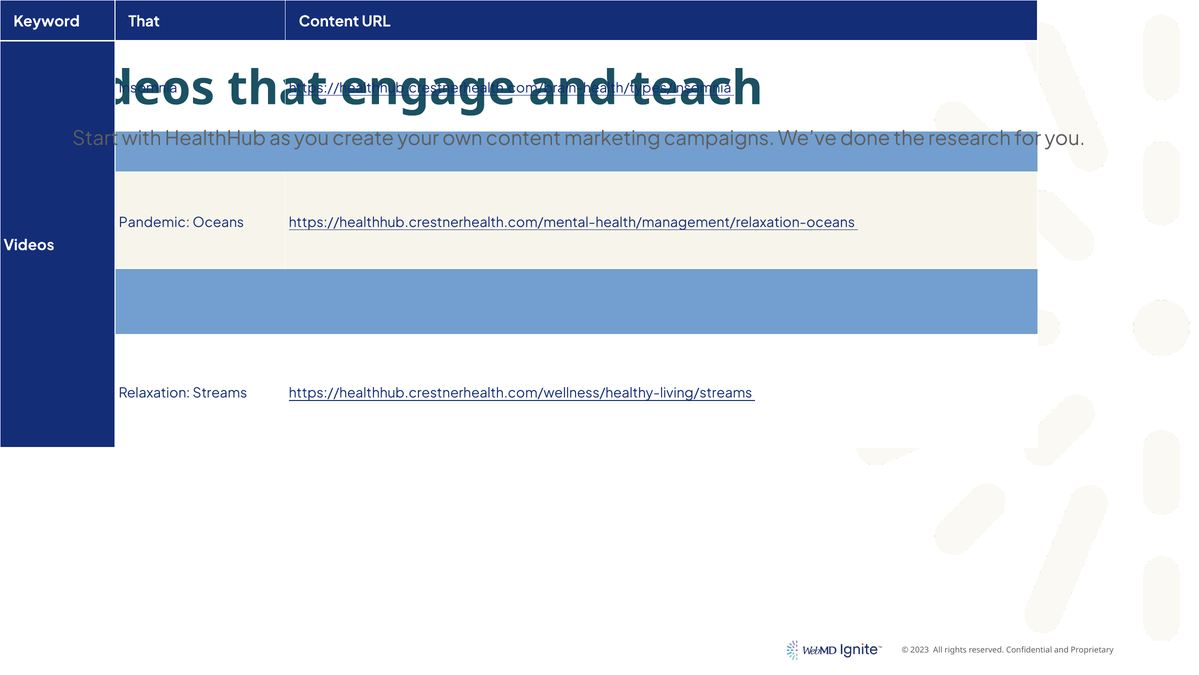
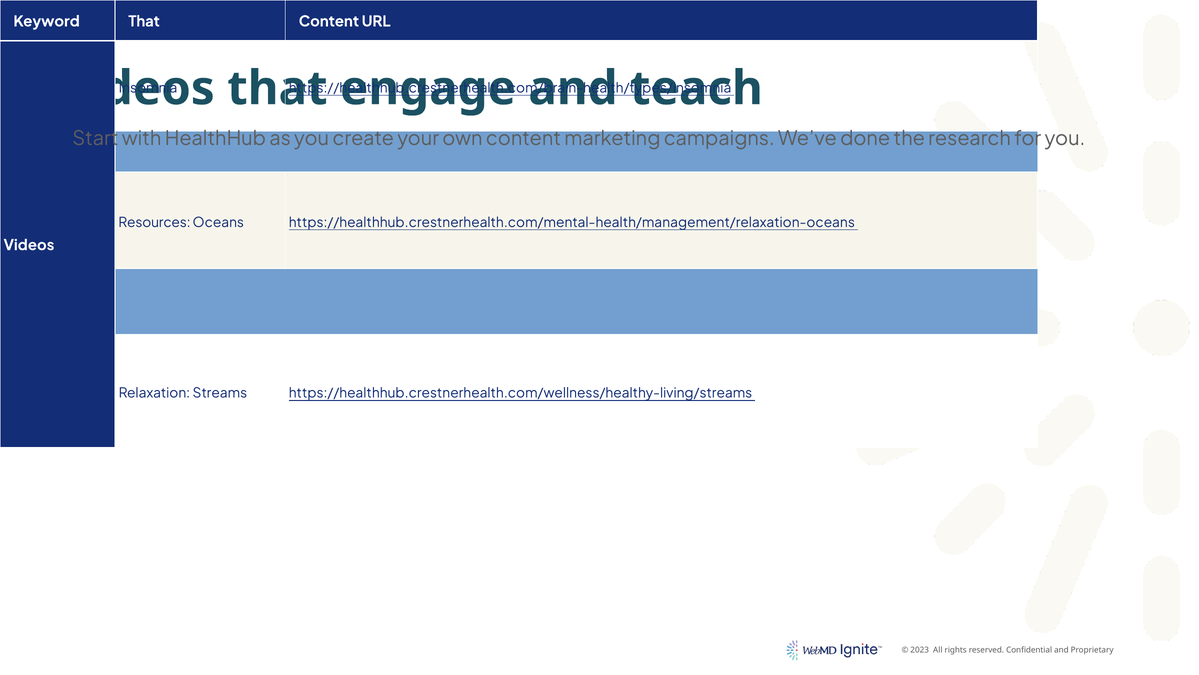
Pandemic: Pandemic -> Resources
